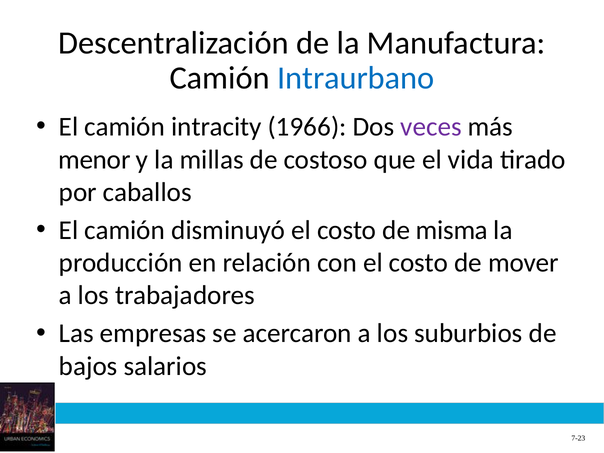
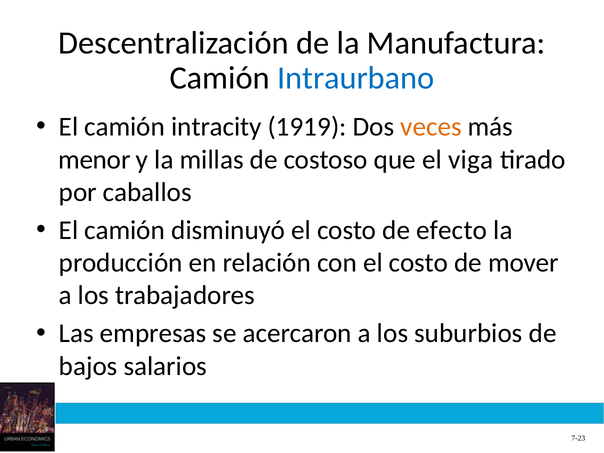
1966: 1966 -> 1919
veces colour: purple -> orange
vida: vida -> viga
misma: misma -> efecto
